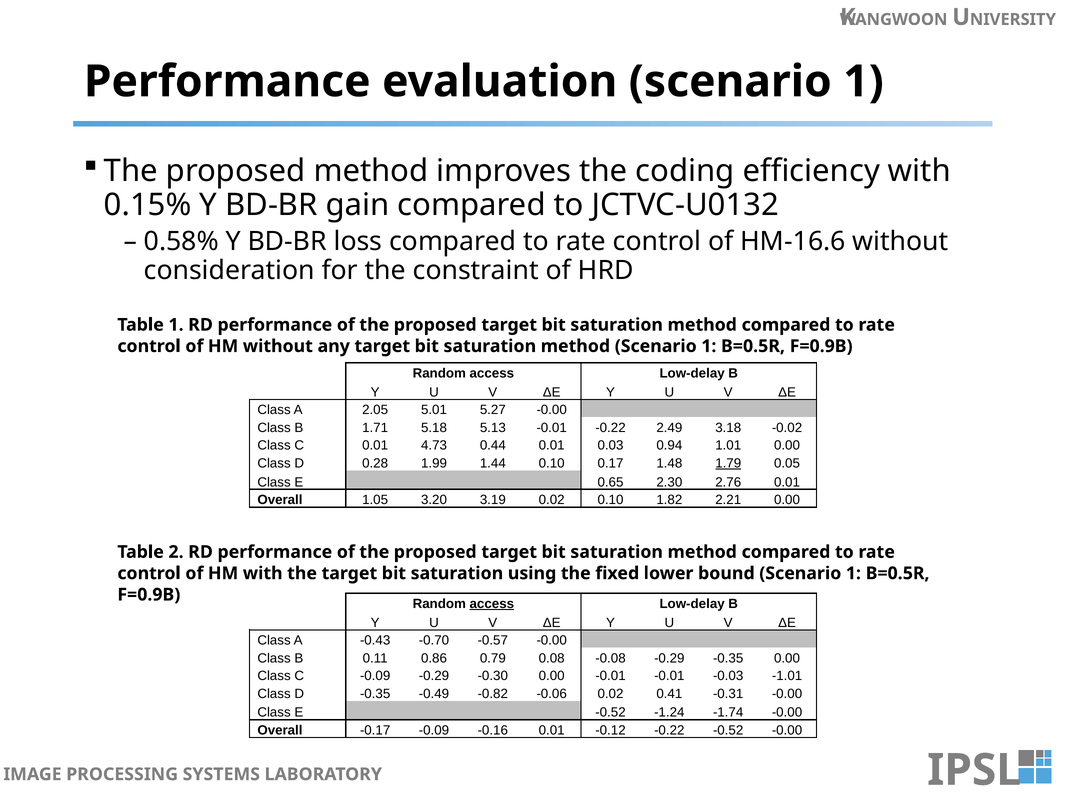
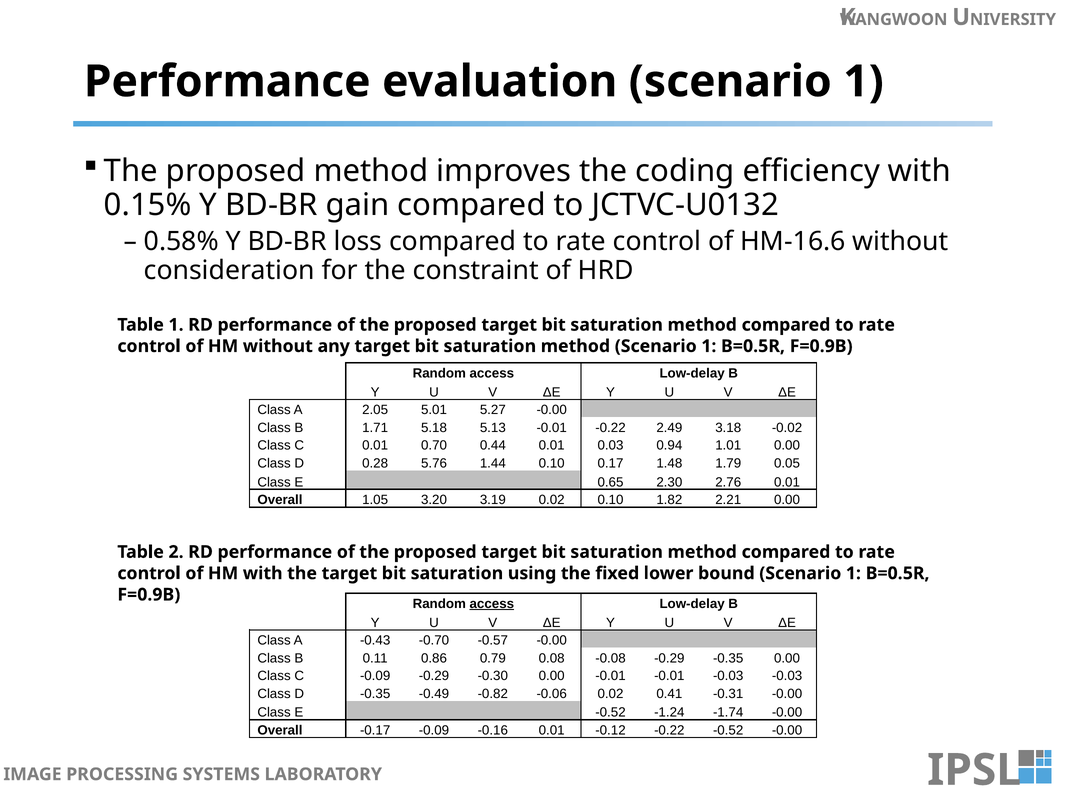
4.73: 4.73 -> 0.70
1.99: 1.99 -> 5.76
1.79 underline: present -> none
-0.03 -1.01: -1.01 -> -0.03
